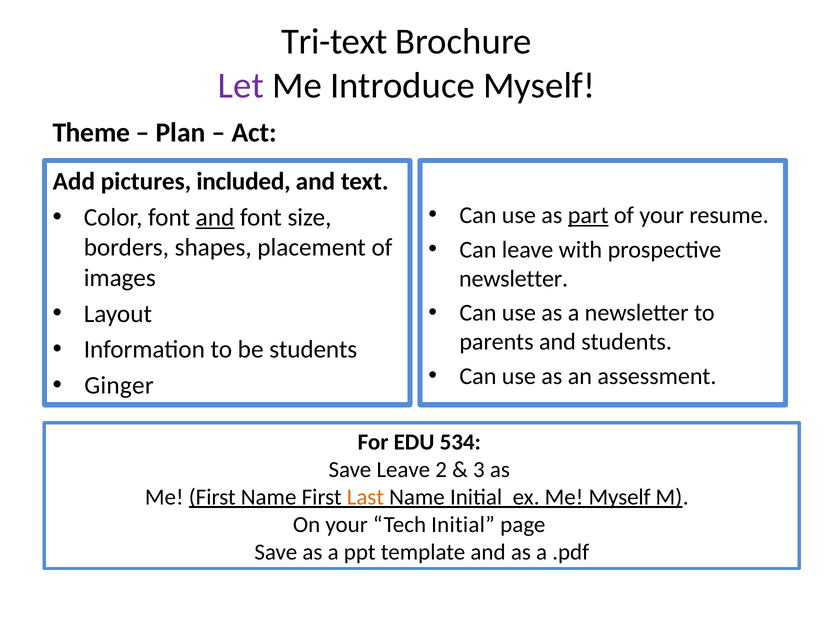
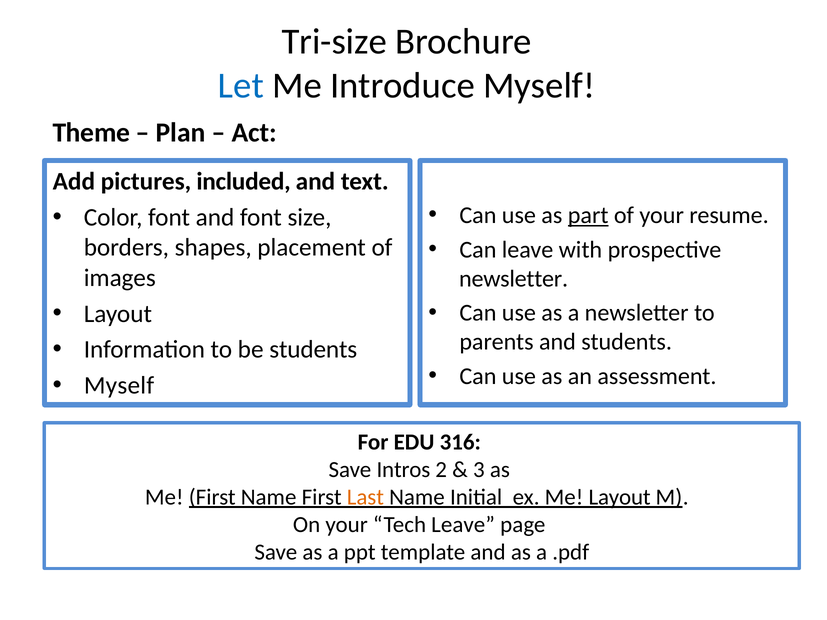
Tri-text: Tri-text -> Tri-size
Let colour: purple -> blue
and at (215, 217) underline: present -> none
Ginger at (119, 385): Ginger -> Myself
534: 534 -> 316
Save Leave: Leave -> Intros
Me Myself: Myself -> Layout
Tech Initial: Initial -> Leave
